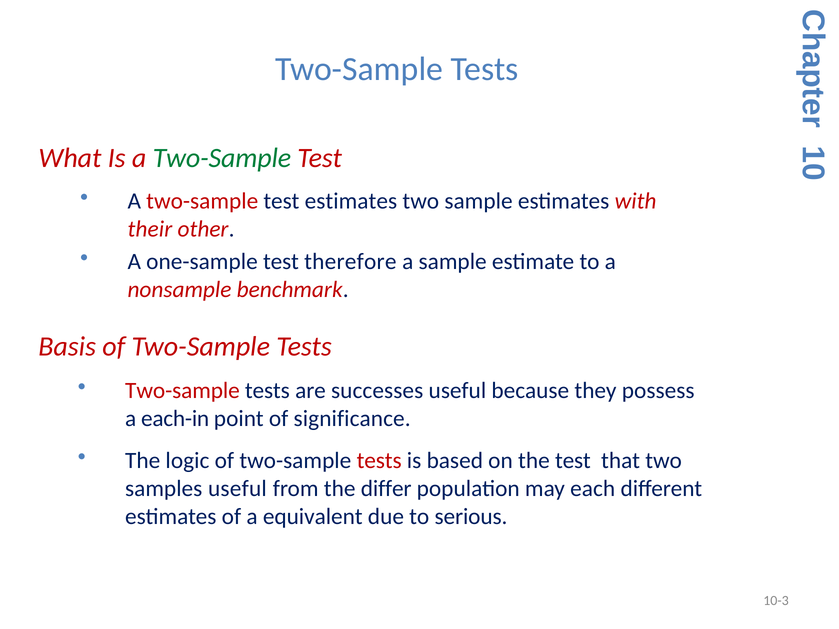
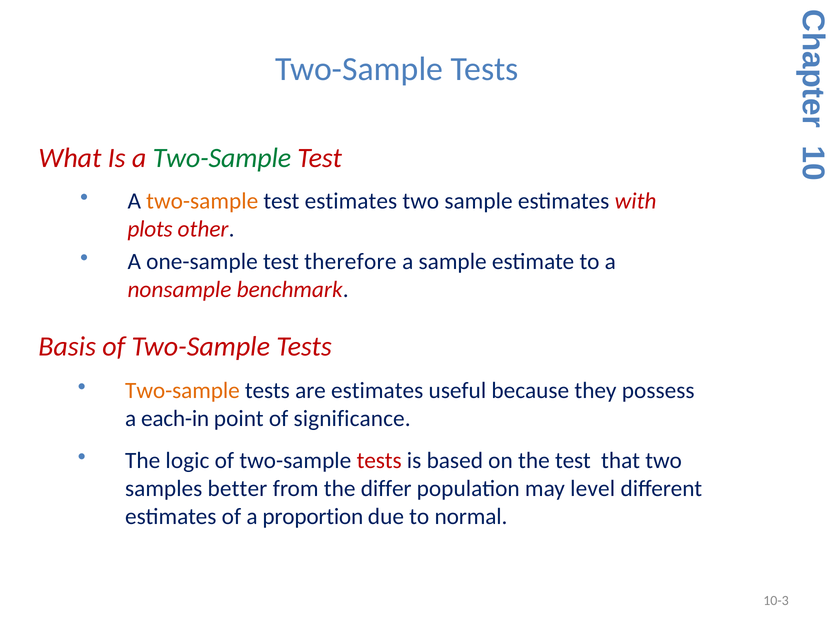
two-sample at (202, 201) colour: red -> orange
their: their -> plots
Two-sample at (182, 391) colour: red -> orange
are successes: successes -> estimates
samples useful: useful -> better
each: each -> level
equivalent: equivalent -> proportion
serious: serious -> normal
